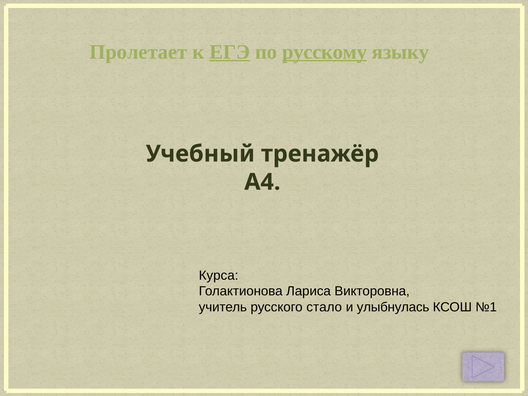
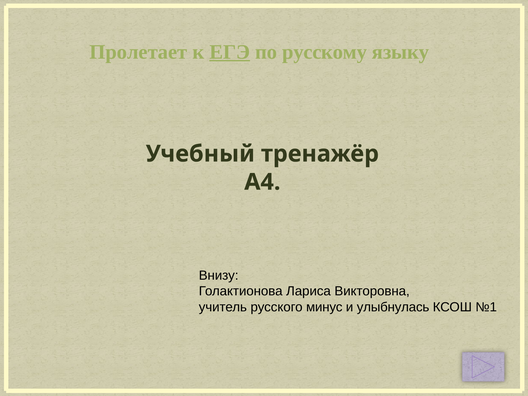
русскому underline: present -> none
Курса: Курса -> Внизу
стало: стало -> минус
